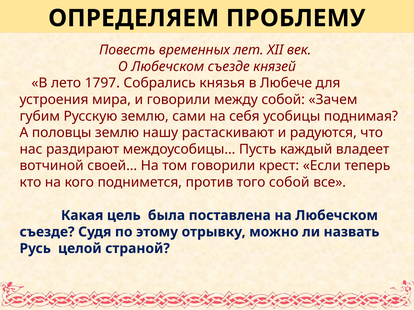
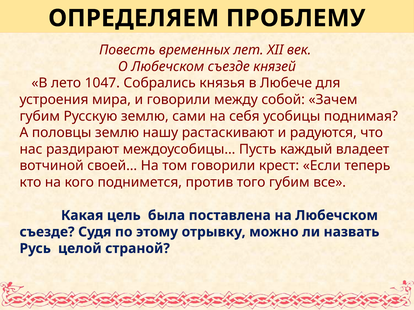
1797: 1797 -> 1047
того собой: собой -> губим
